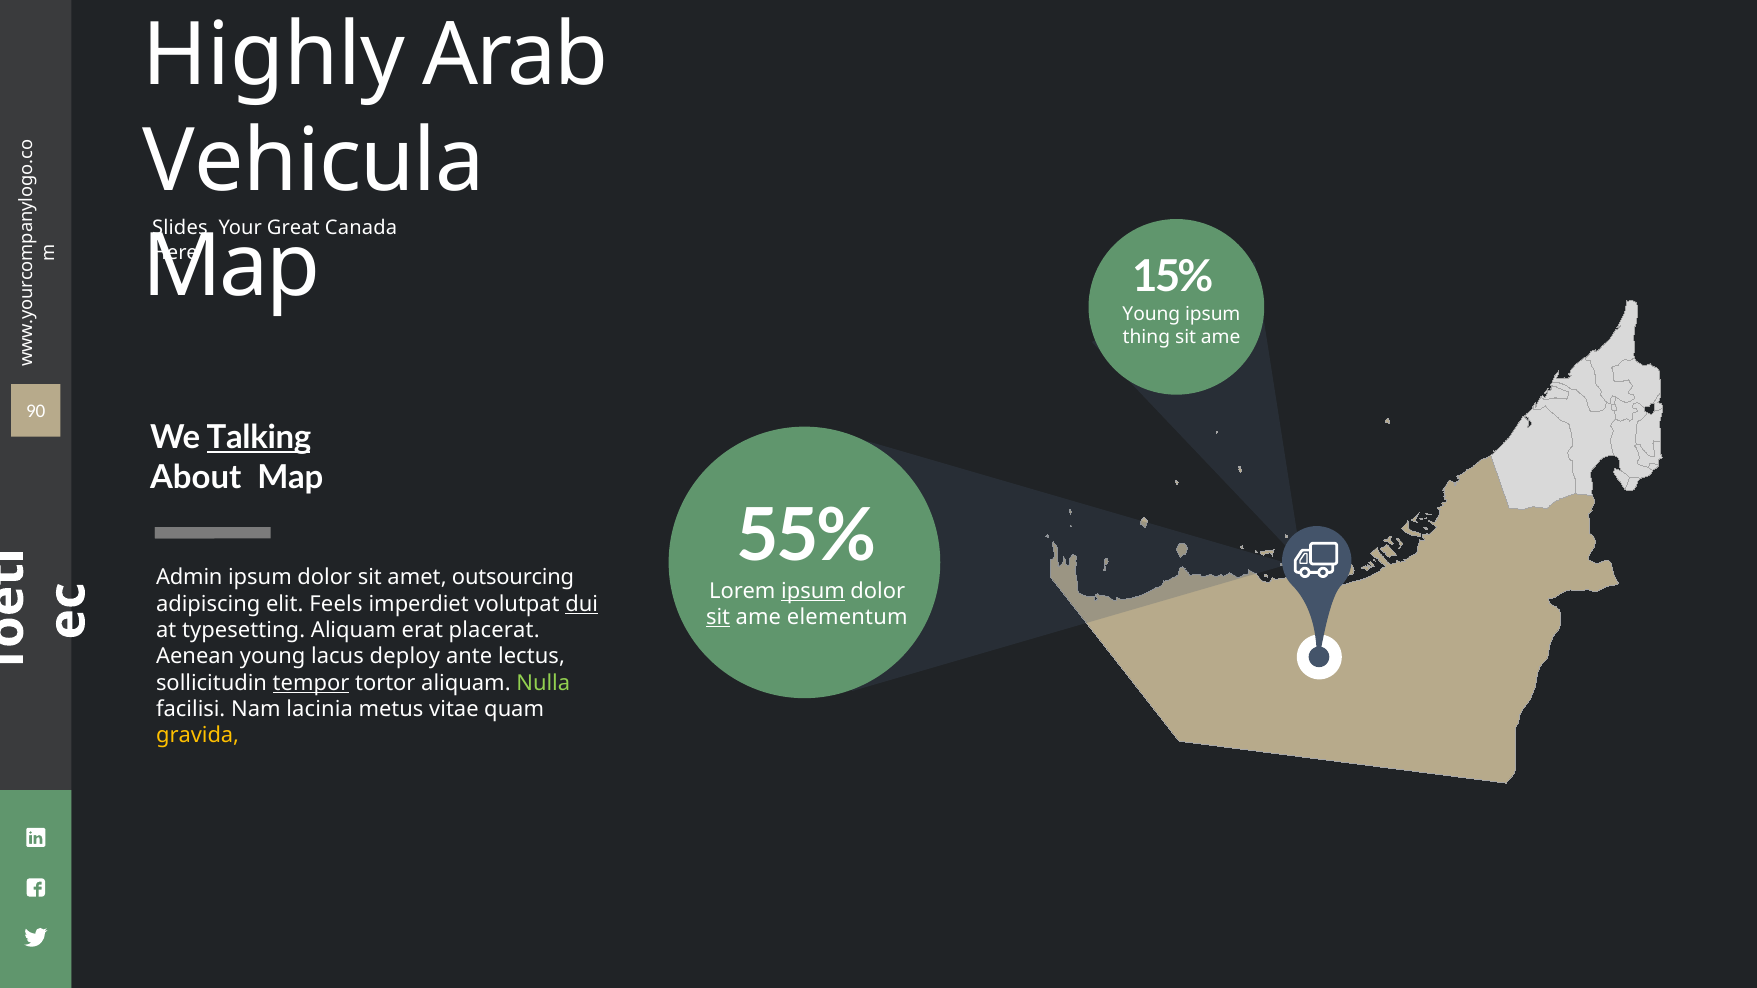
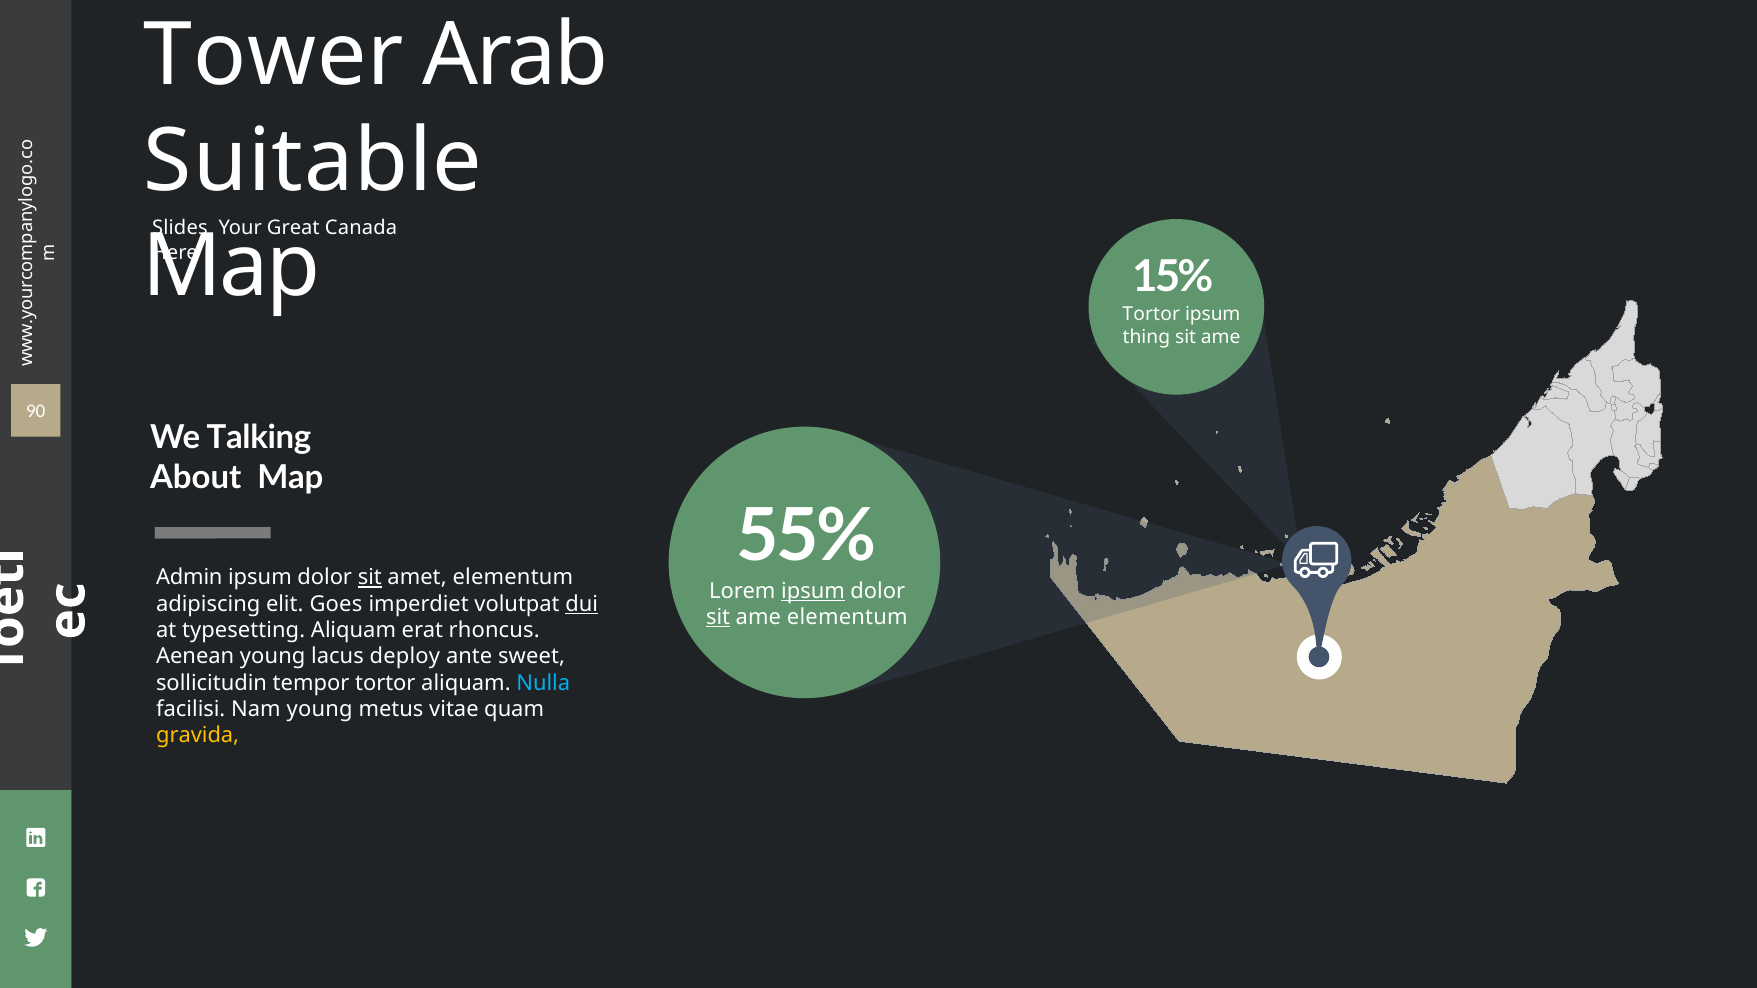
Highly: Highly -> Tower
Vehicula: Vehicula -> Suitable
Young at (1151, 315): Young -> Tortor
Talking underline: present -> none
sit at (370, 578) underline: none -> present
amet outsourcing: outsourcing -> elementum
Feels: Feels -> Goes
placerat: placerat -> rhoncus
lectus: lectus -> sweet
tempor underline: present -> none
Nulla colour: light green -> light blue
Nam lacinia: lacinia -> young
